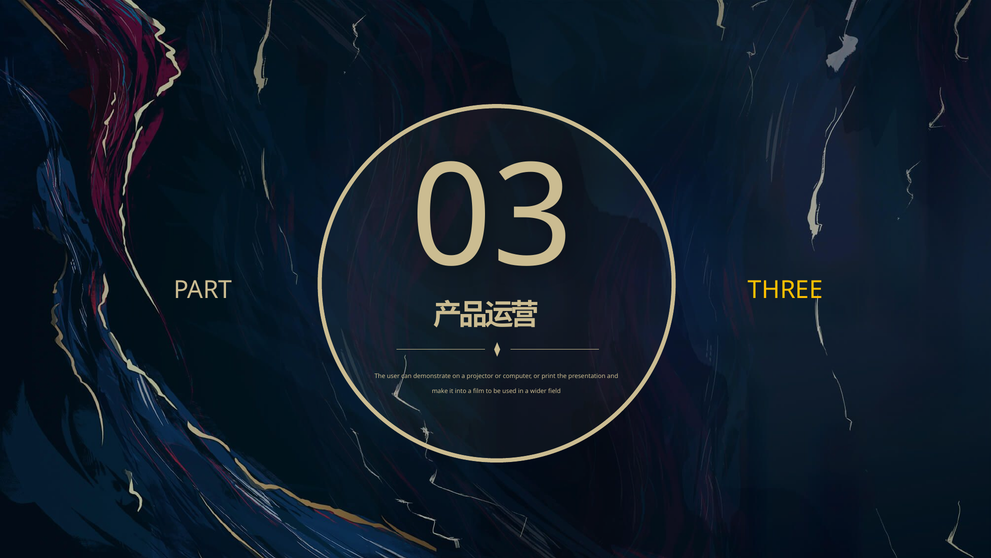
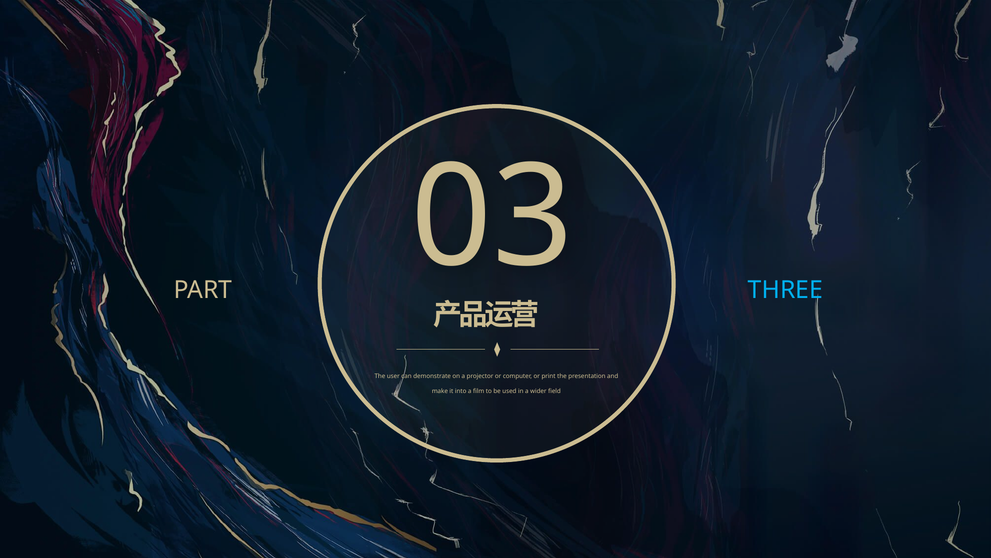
THREE colour: yellow -> light blue
